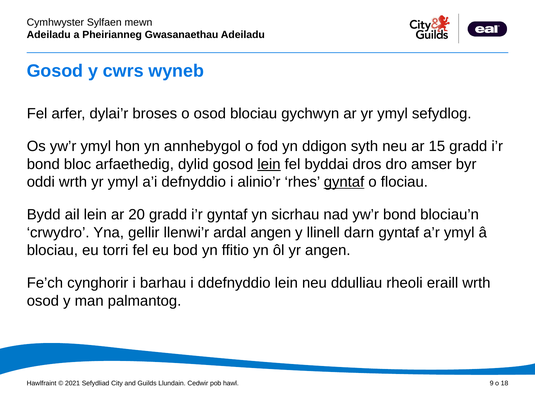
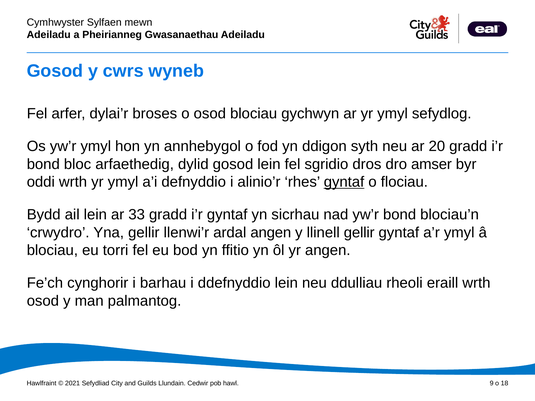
15: 15 -> 20
lein at (269, 164) underline: present -> none
byddai: byddai -> sgridio
20: 20 -> 33
llinell darn: darn -> gellir
